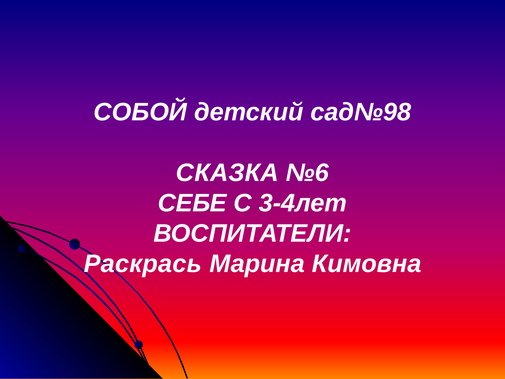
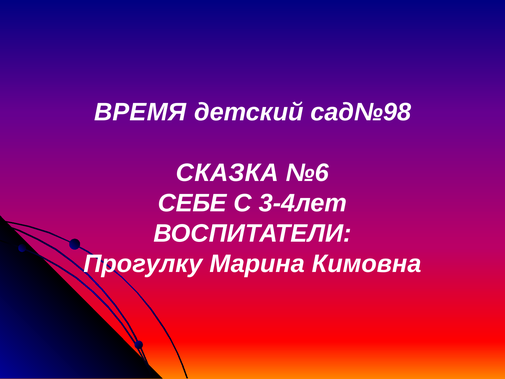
СОБОЙ: СОБОЙ -> ВРЕМЯ
Раскрась: Раскрась -> Прогулку
